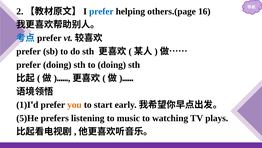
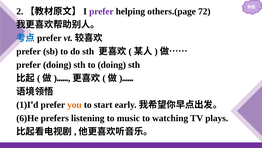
prefer at (101, 11) colour: blue -> purple
16: 16 -> 72
5)He: 5)He -> 6)He
